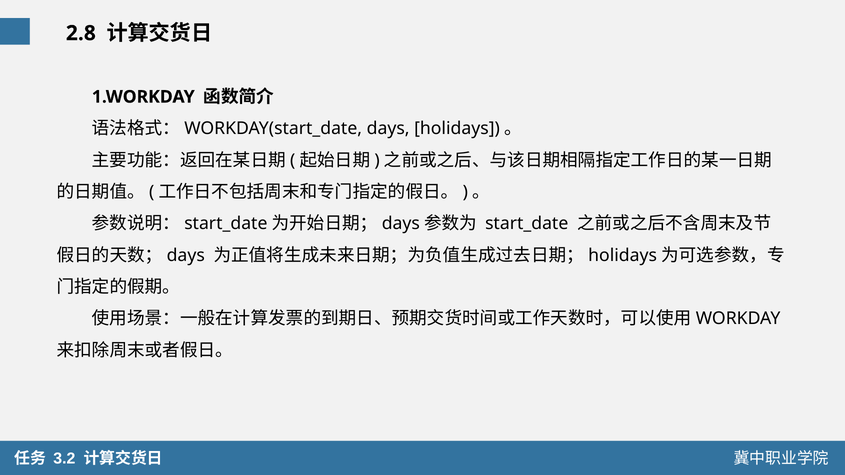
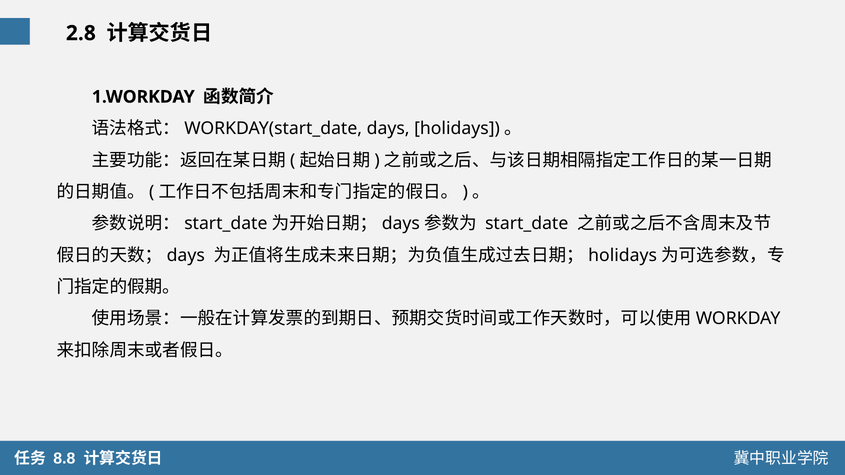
3.2: 3.2 -> 8.8
